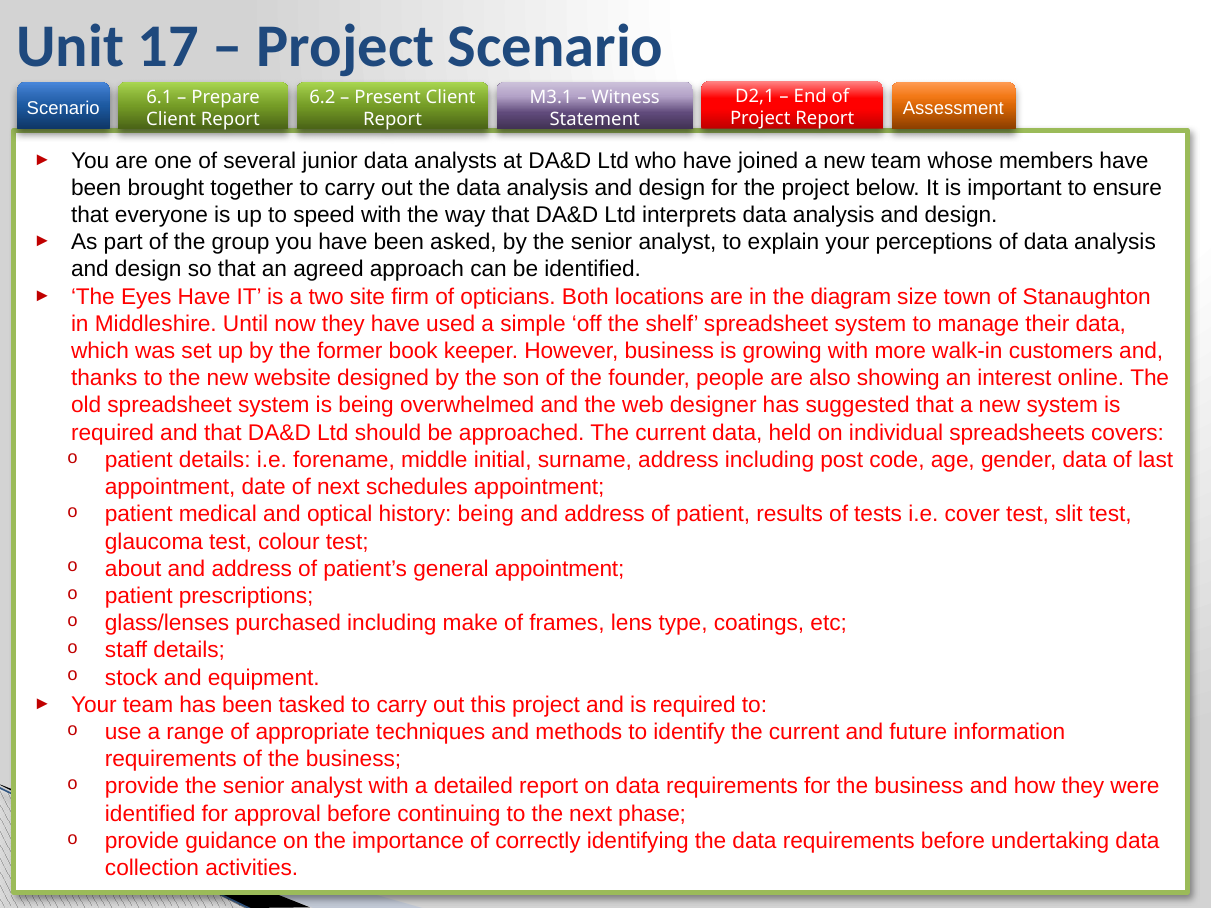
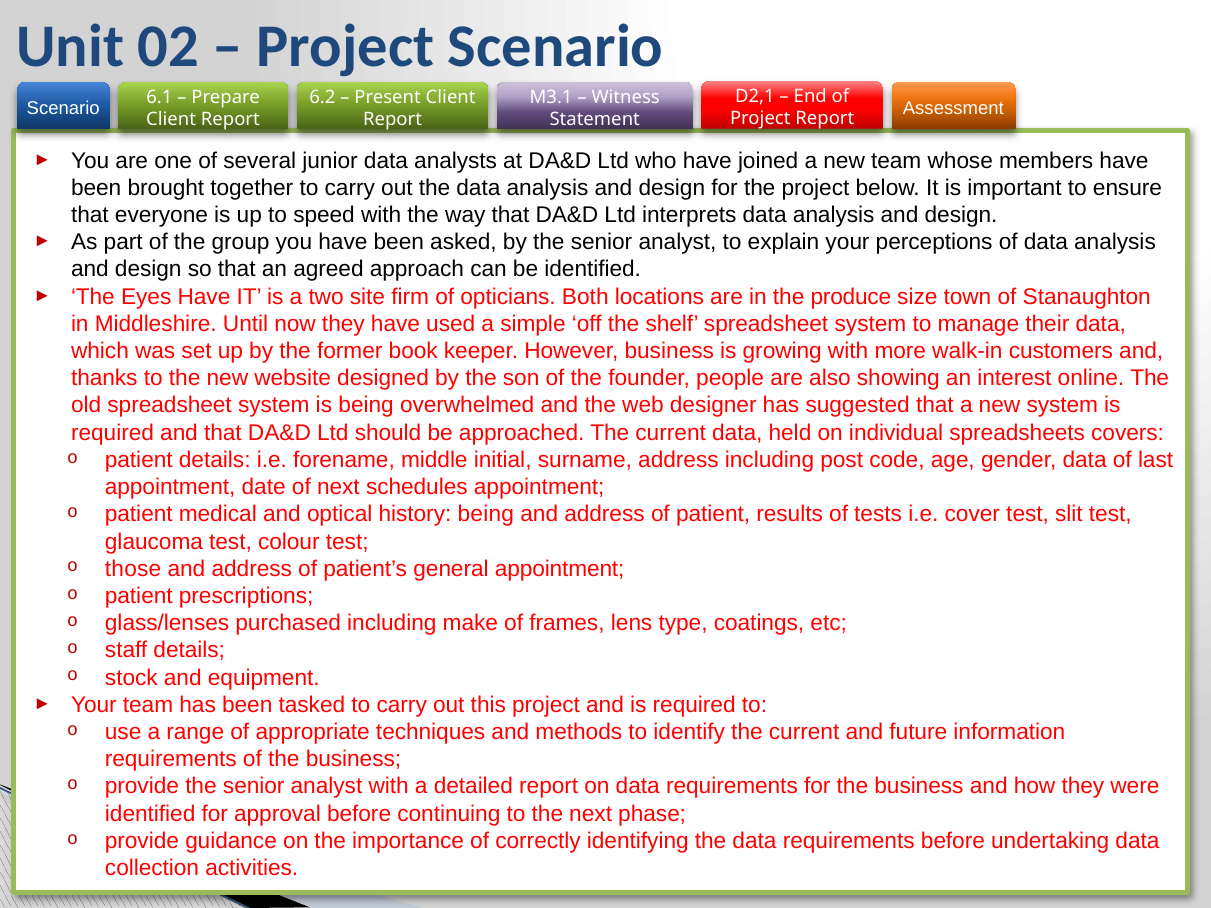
17: 17 -> 02
diagram: diagram -> produce
about: about -> those
